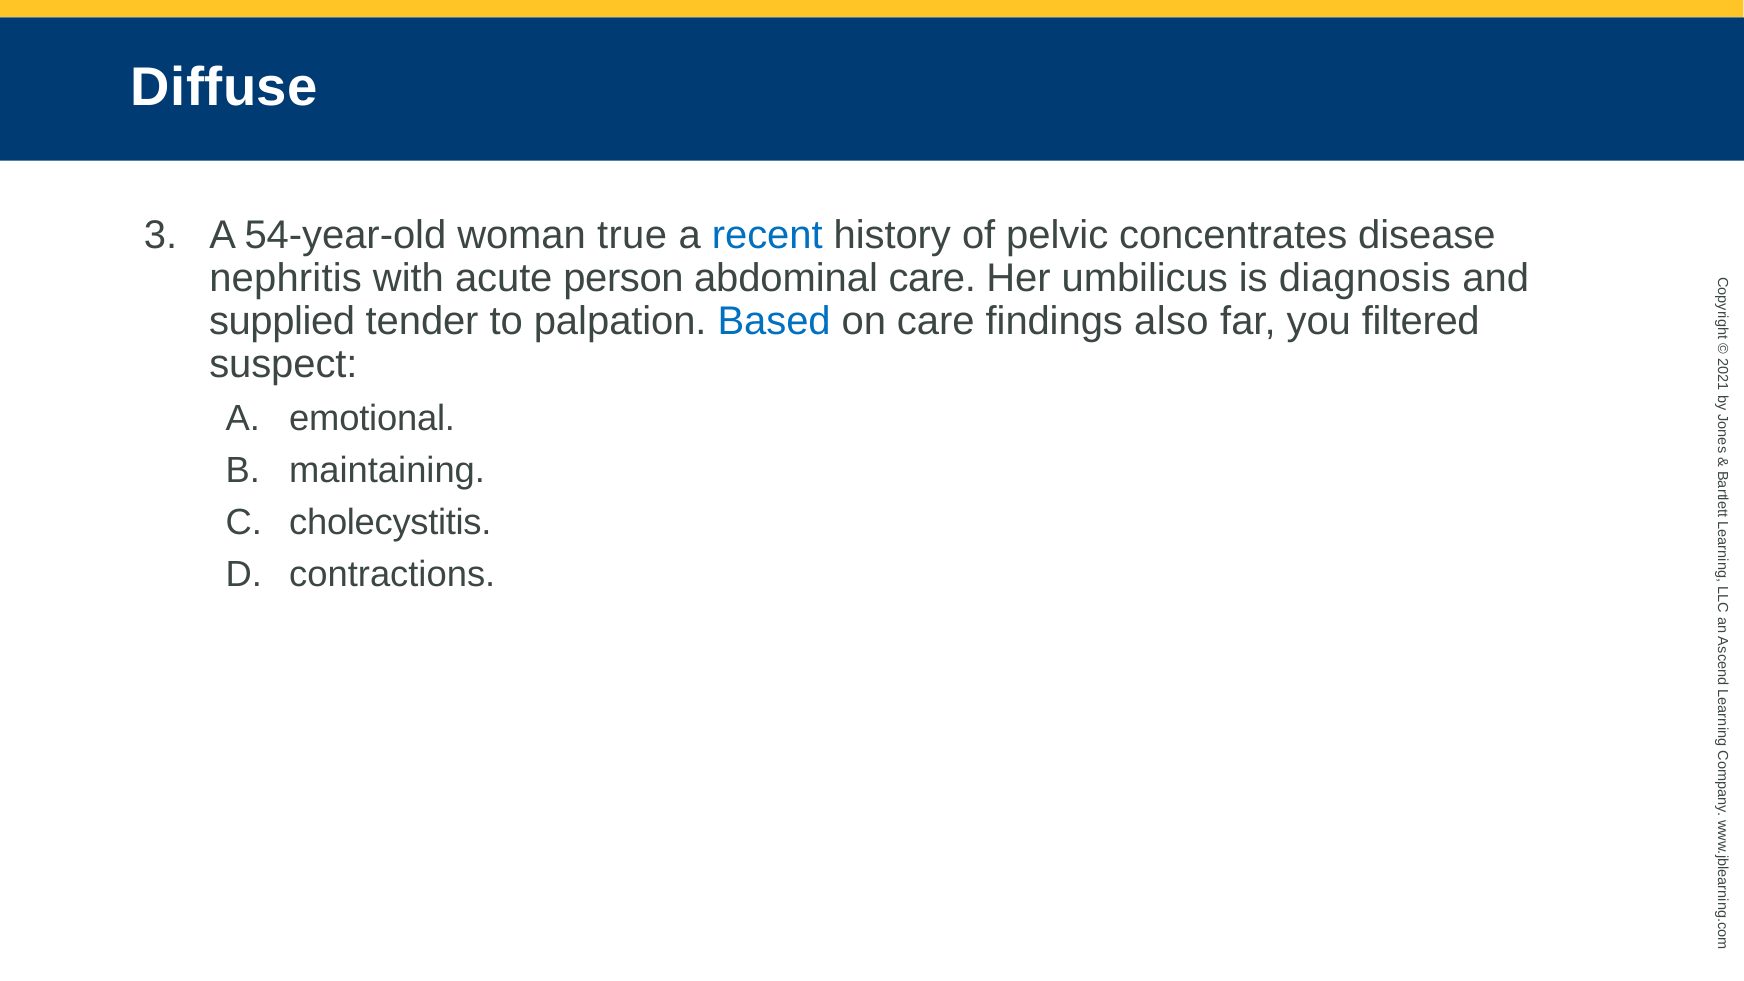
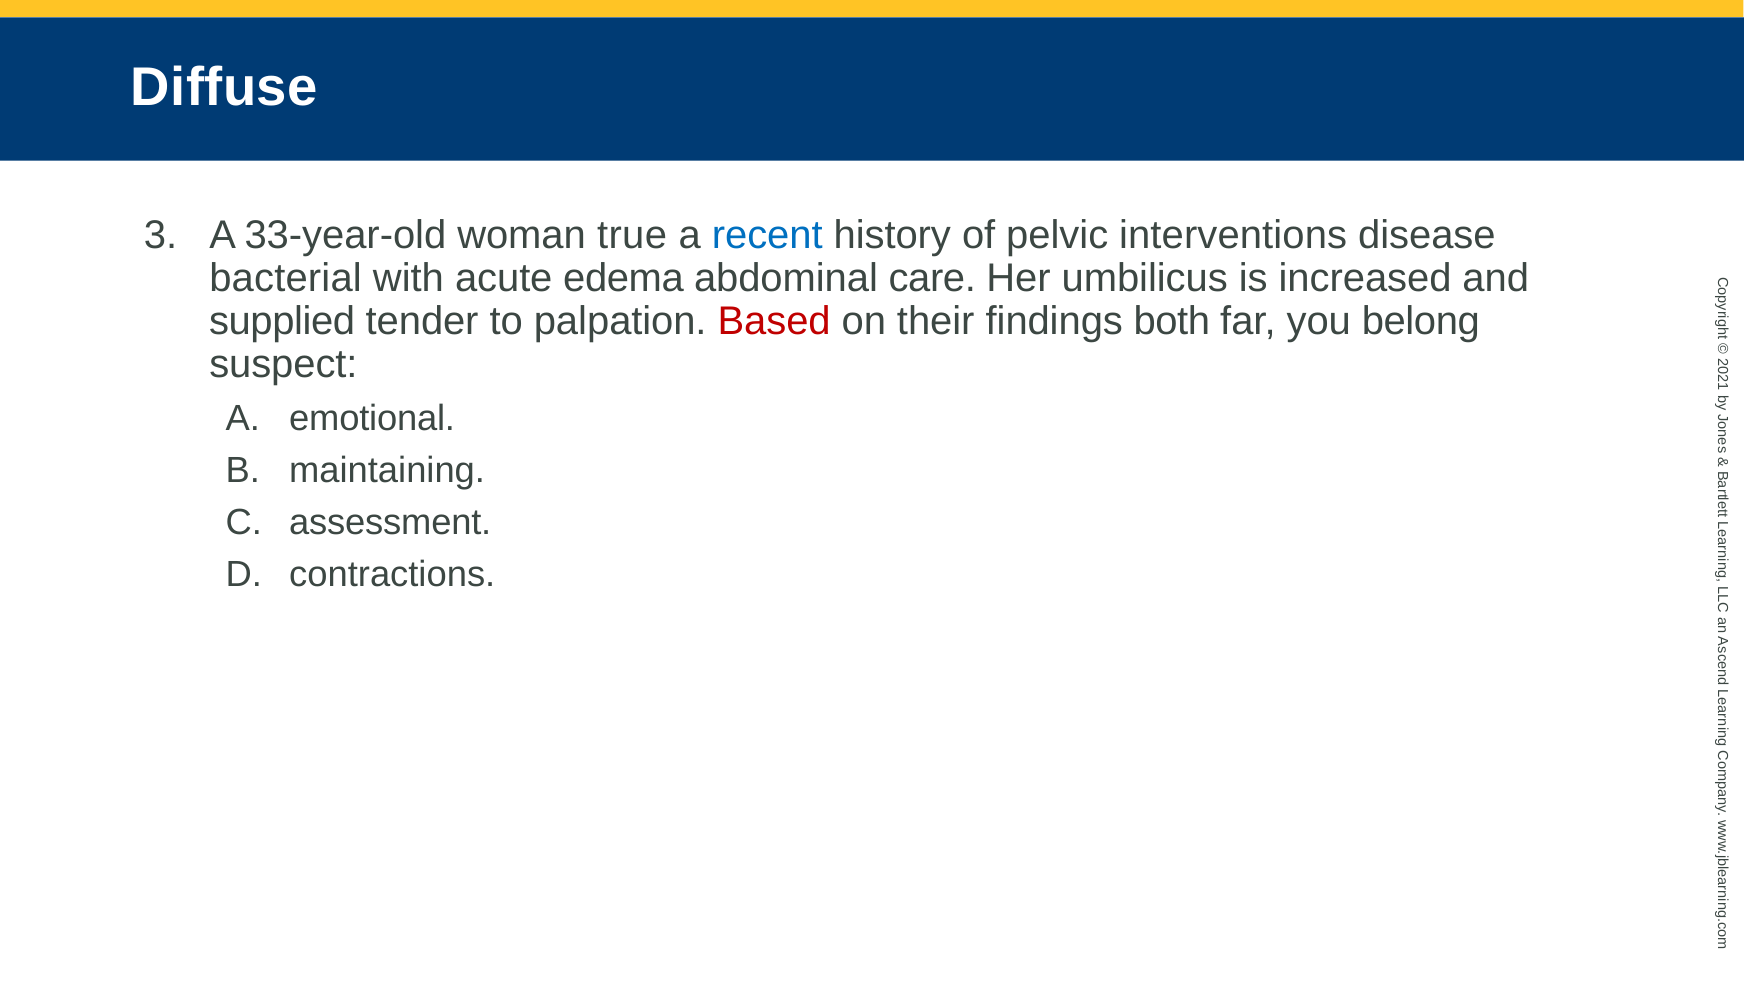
54-year-old: 54-year-old -> 33-year-old
concentrates: concentrates -> interventions
nephritis: nephritis -> bacterial
person: person -> edema
diagnosis: diagnosis -> increased
Based colour: blue -> red
on care: care -> their
also: also -> both
filtered: filtered -> belong
cholecystitis: cholecystitis -> assessment
